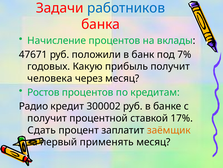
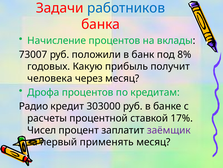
47671: 47671 -> 73007
7%: 7% -> 8%
Ростов: Ростов -> Дрофа
300002: 300002 -> 303000
получит at (47, 118): получит -> расчеты
Сдать: Сдать -> Чисел
заёмщик colour: orange -> purple
